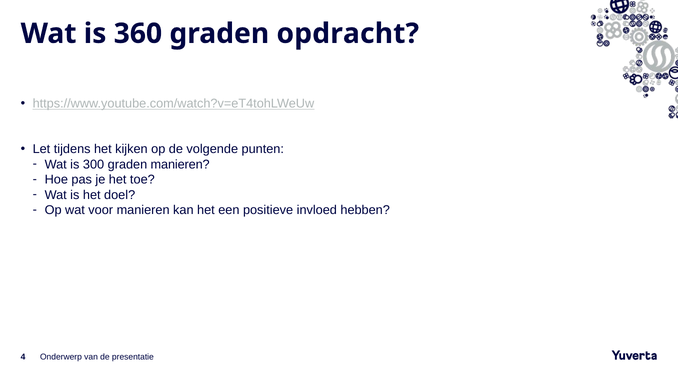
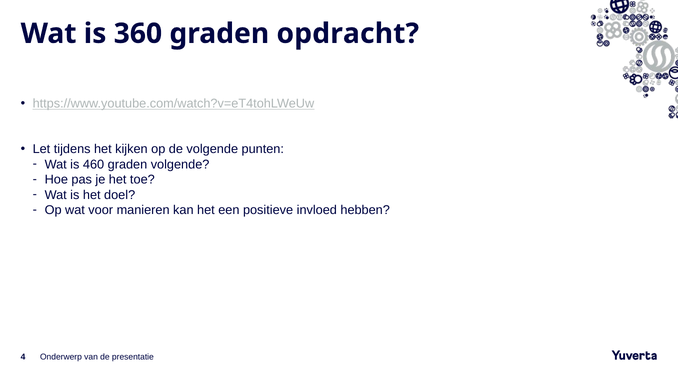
300: 300 -> 460
graden manieren: manieren -> volgende
